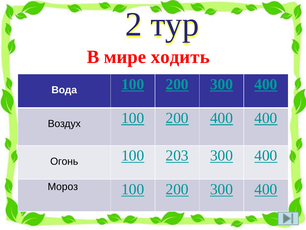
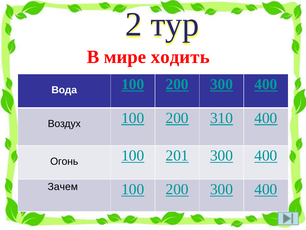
200 400: 400 -> 310
203: 203 -> 201
Мороз: Мороз -> Зачем
